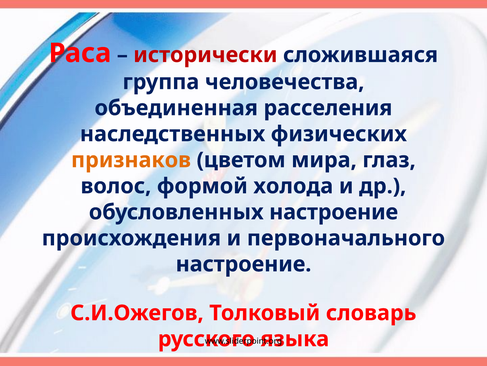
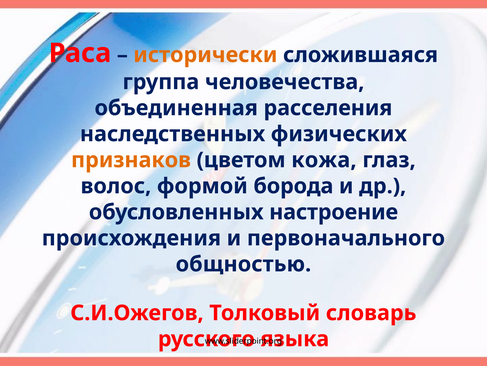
исторически colour: red -> orange
мира: мира -> кожа
холода: холода -> борода
настроение at (243, 264): настроение -> общностью
